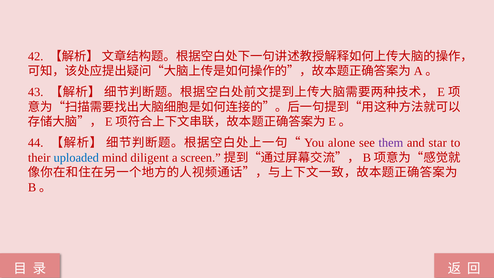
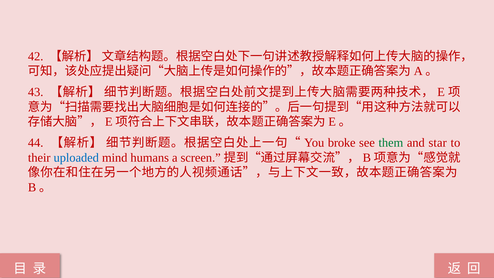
alone: alone -> broke
them colour: purple -> green
diligent: diligent -> humans
